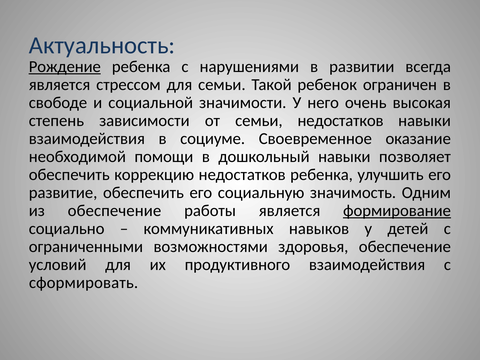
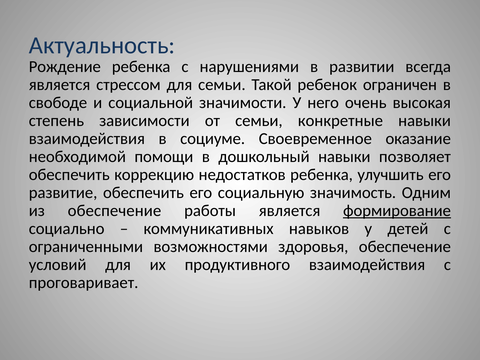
Рождение underline: present -> none
семьи недостатков: недостатков -> конкретные
сформировать: сформировать -> проговаривает
